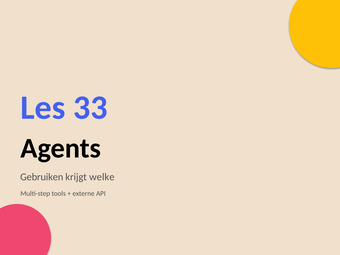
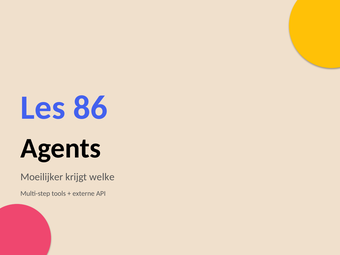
33: 33 -> 86
Gebruiken: Gebruiken -> Moeilijker
